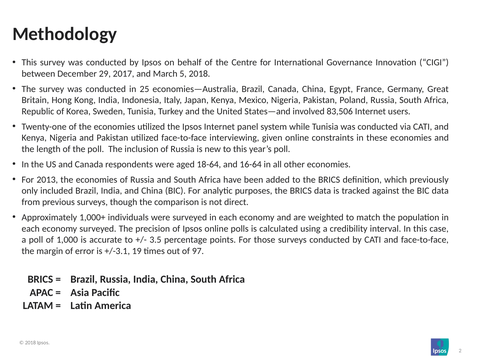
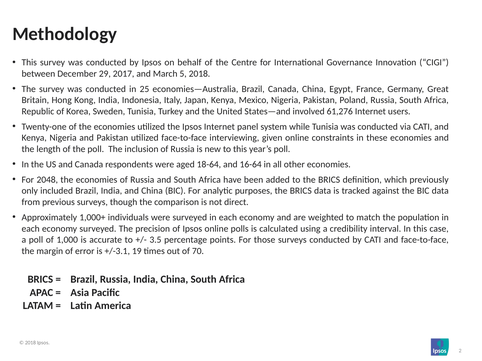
83,506: 83,506 -> 61,276
2013: 2013 -> 2048
97: 97 -> 70
